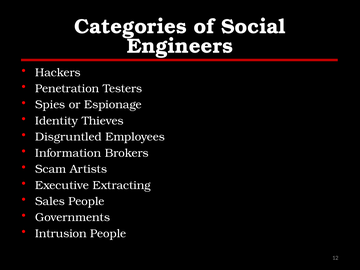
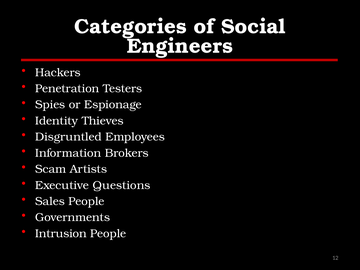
Extracting: Extracting -> Questions
